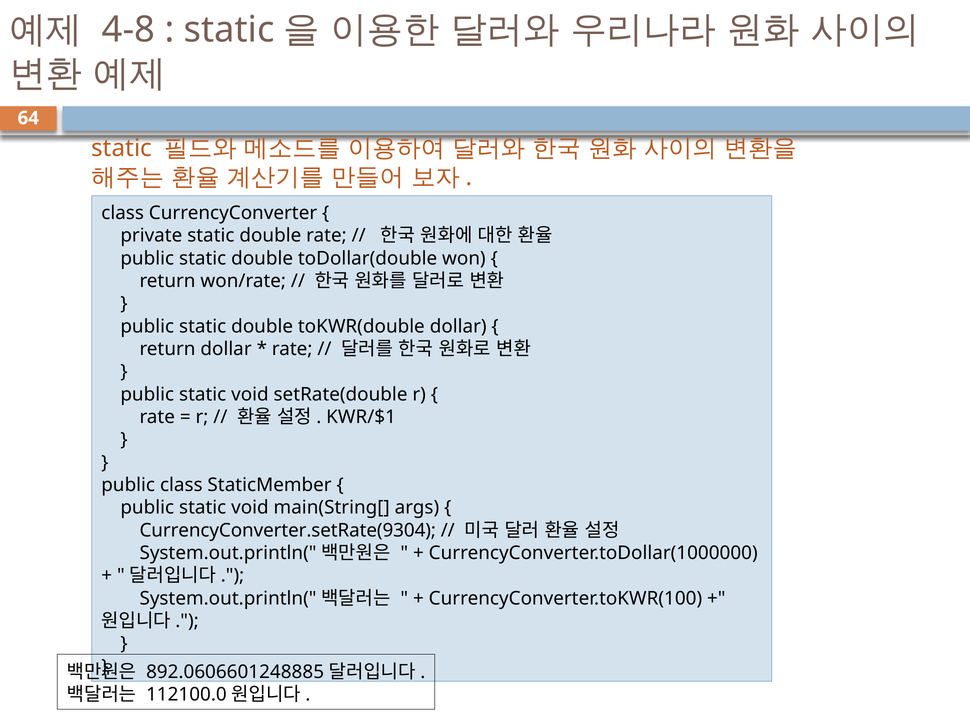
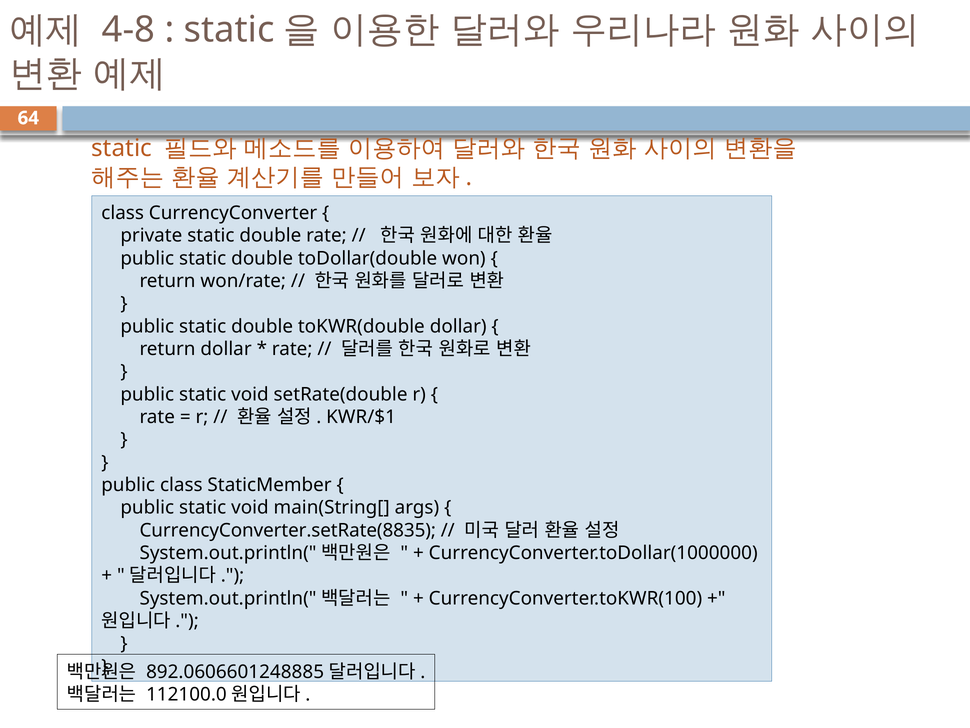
CurrencyConverter.setRate(9304: CurrencyConverter.setRate(9304 -> CurrencyConverter.setRate(8835
